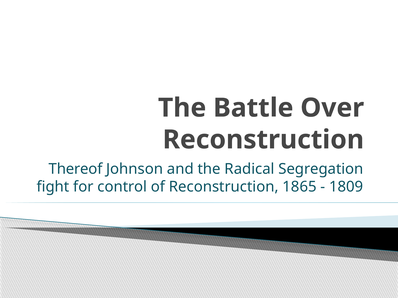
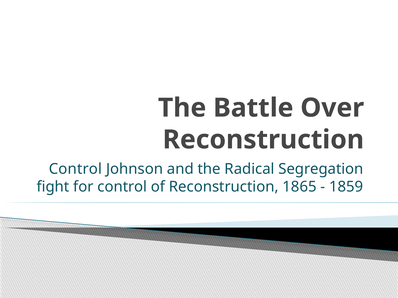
Thereof at (76, 169): Thereof -> Control
1809: 1809 -> 1859
